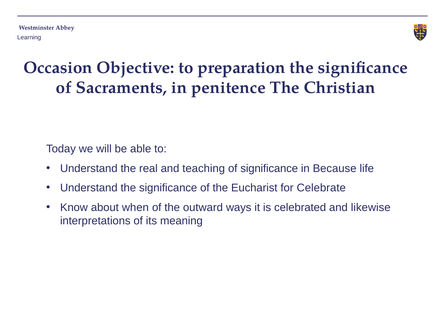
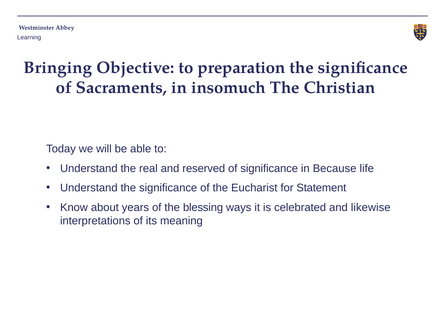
Occasion: Occasion -> Bringing
penitence: penitence -> insomuch
teaching: teaching -> reserved
Celebrate: Celebrate -> Statement
when: when -> years
outward: outward -> blessing
